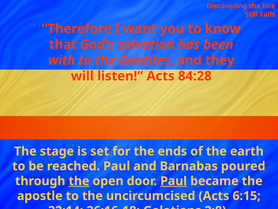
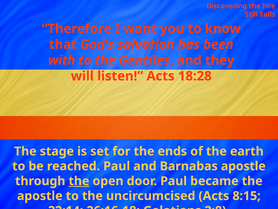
84:28: 84:28 -> 18:28
Barnabas poured: poured -> apostle
Paul at (174, 181) underline: present -> none
6:15: 6:15 -> 8:15
